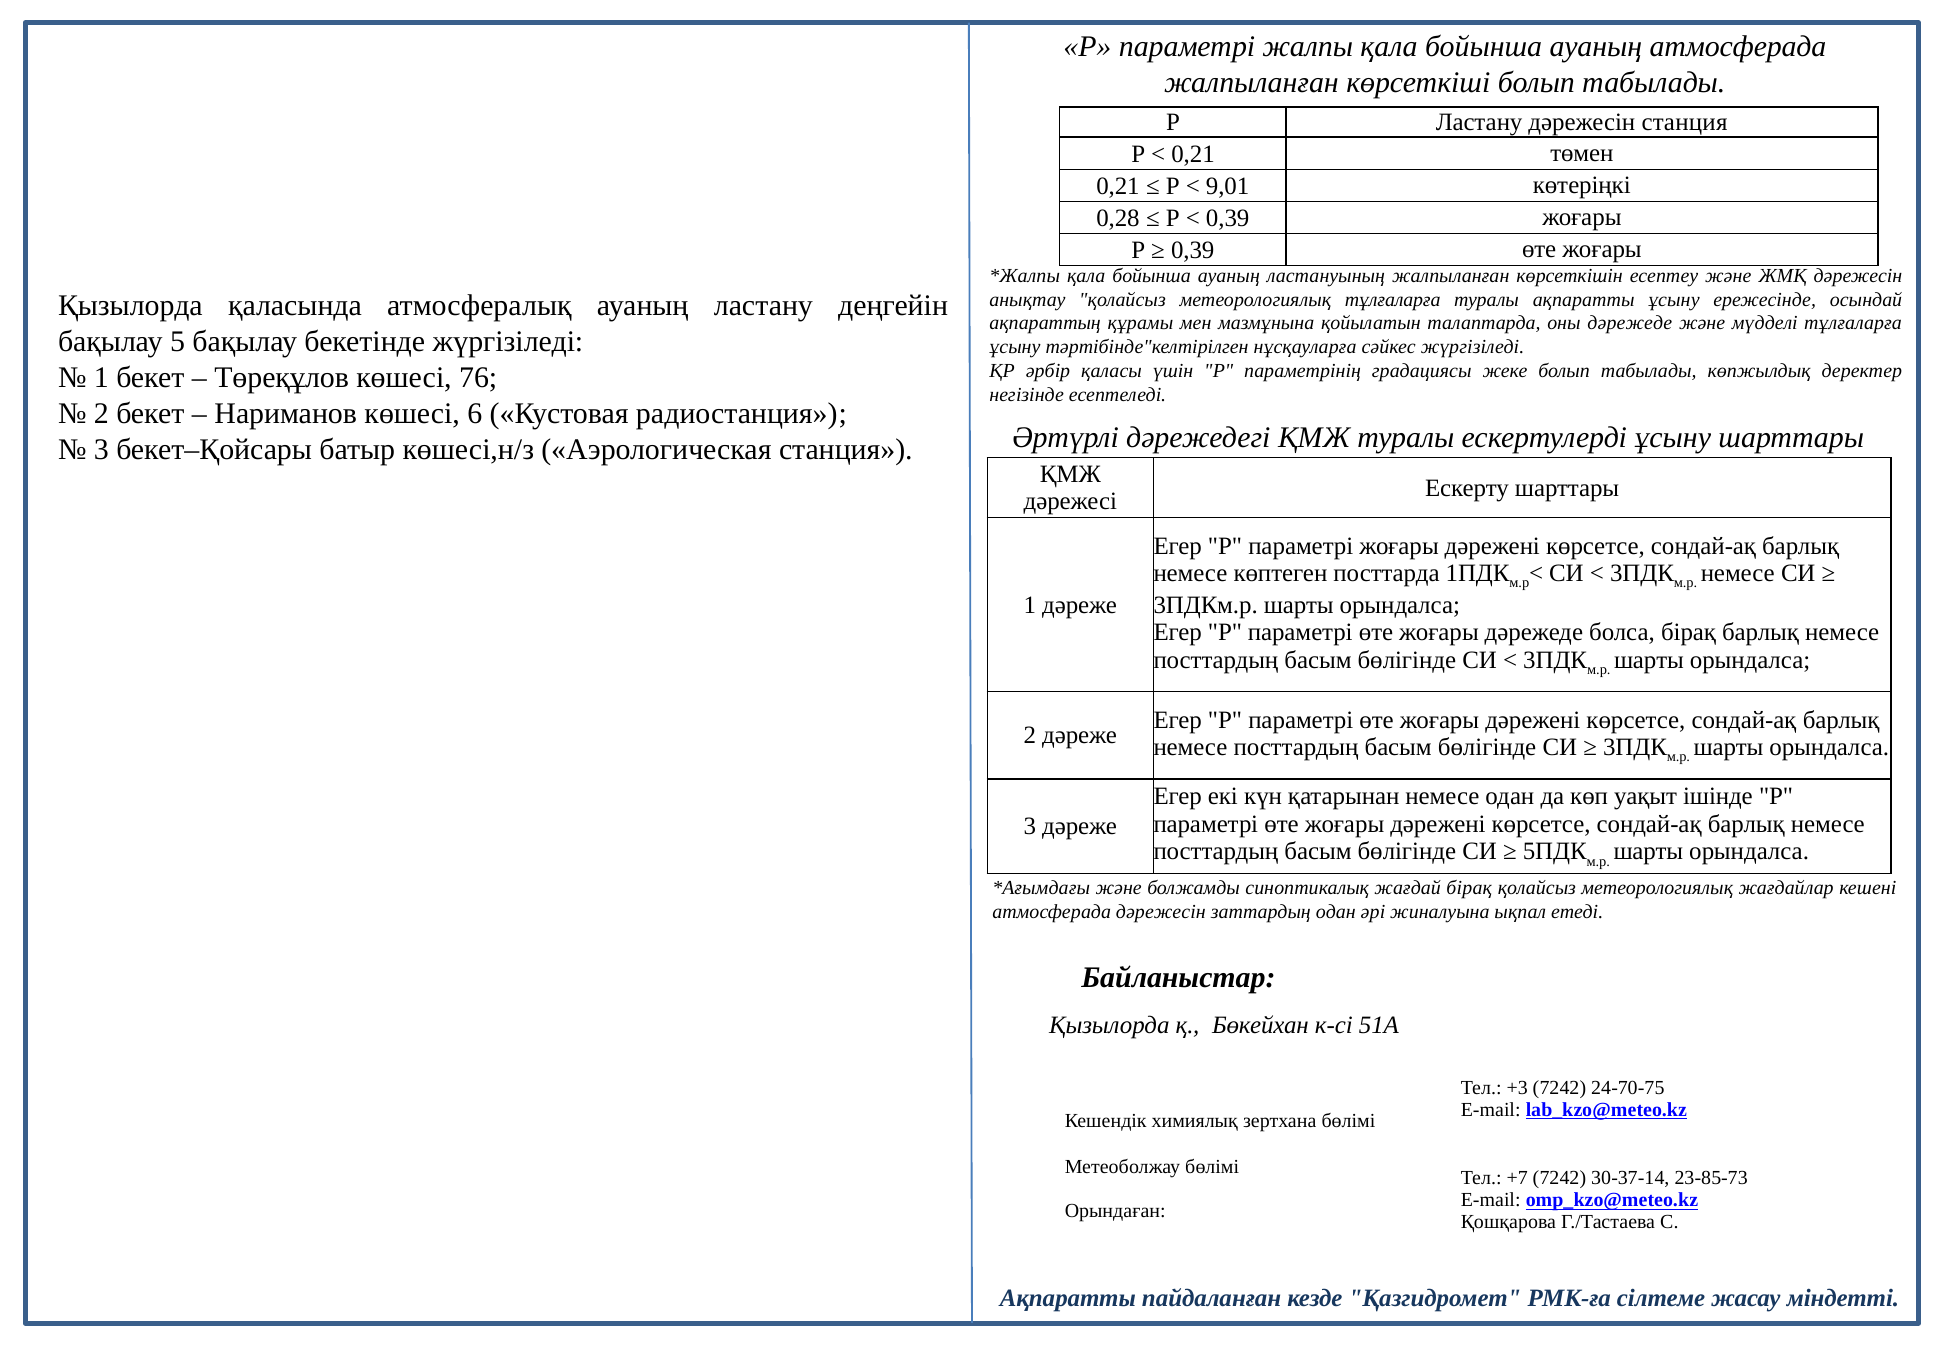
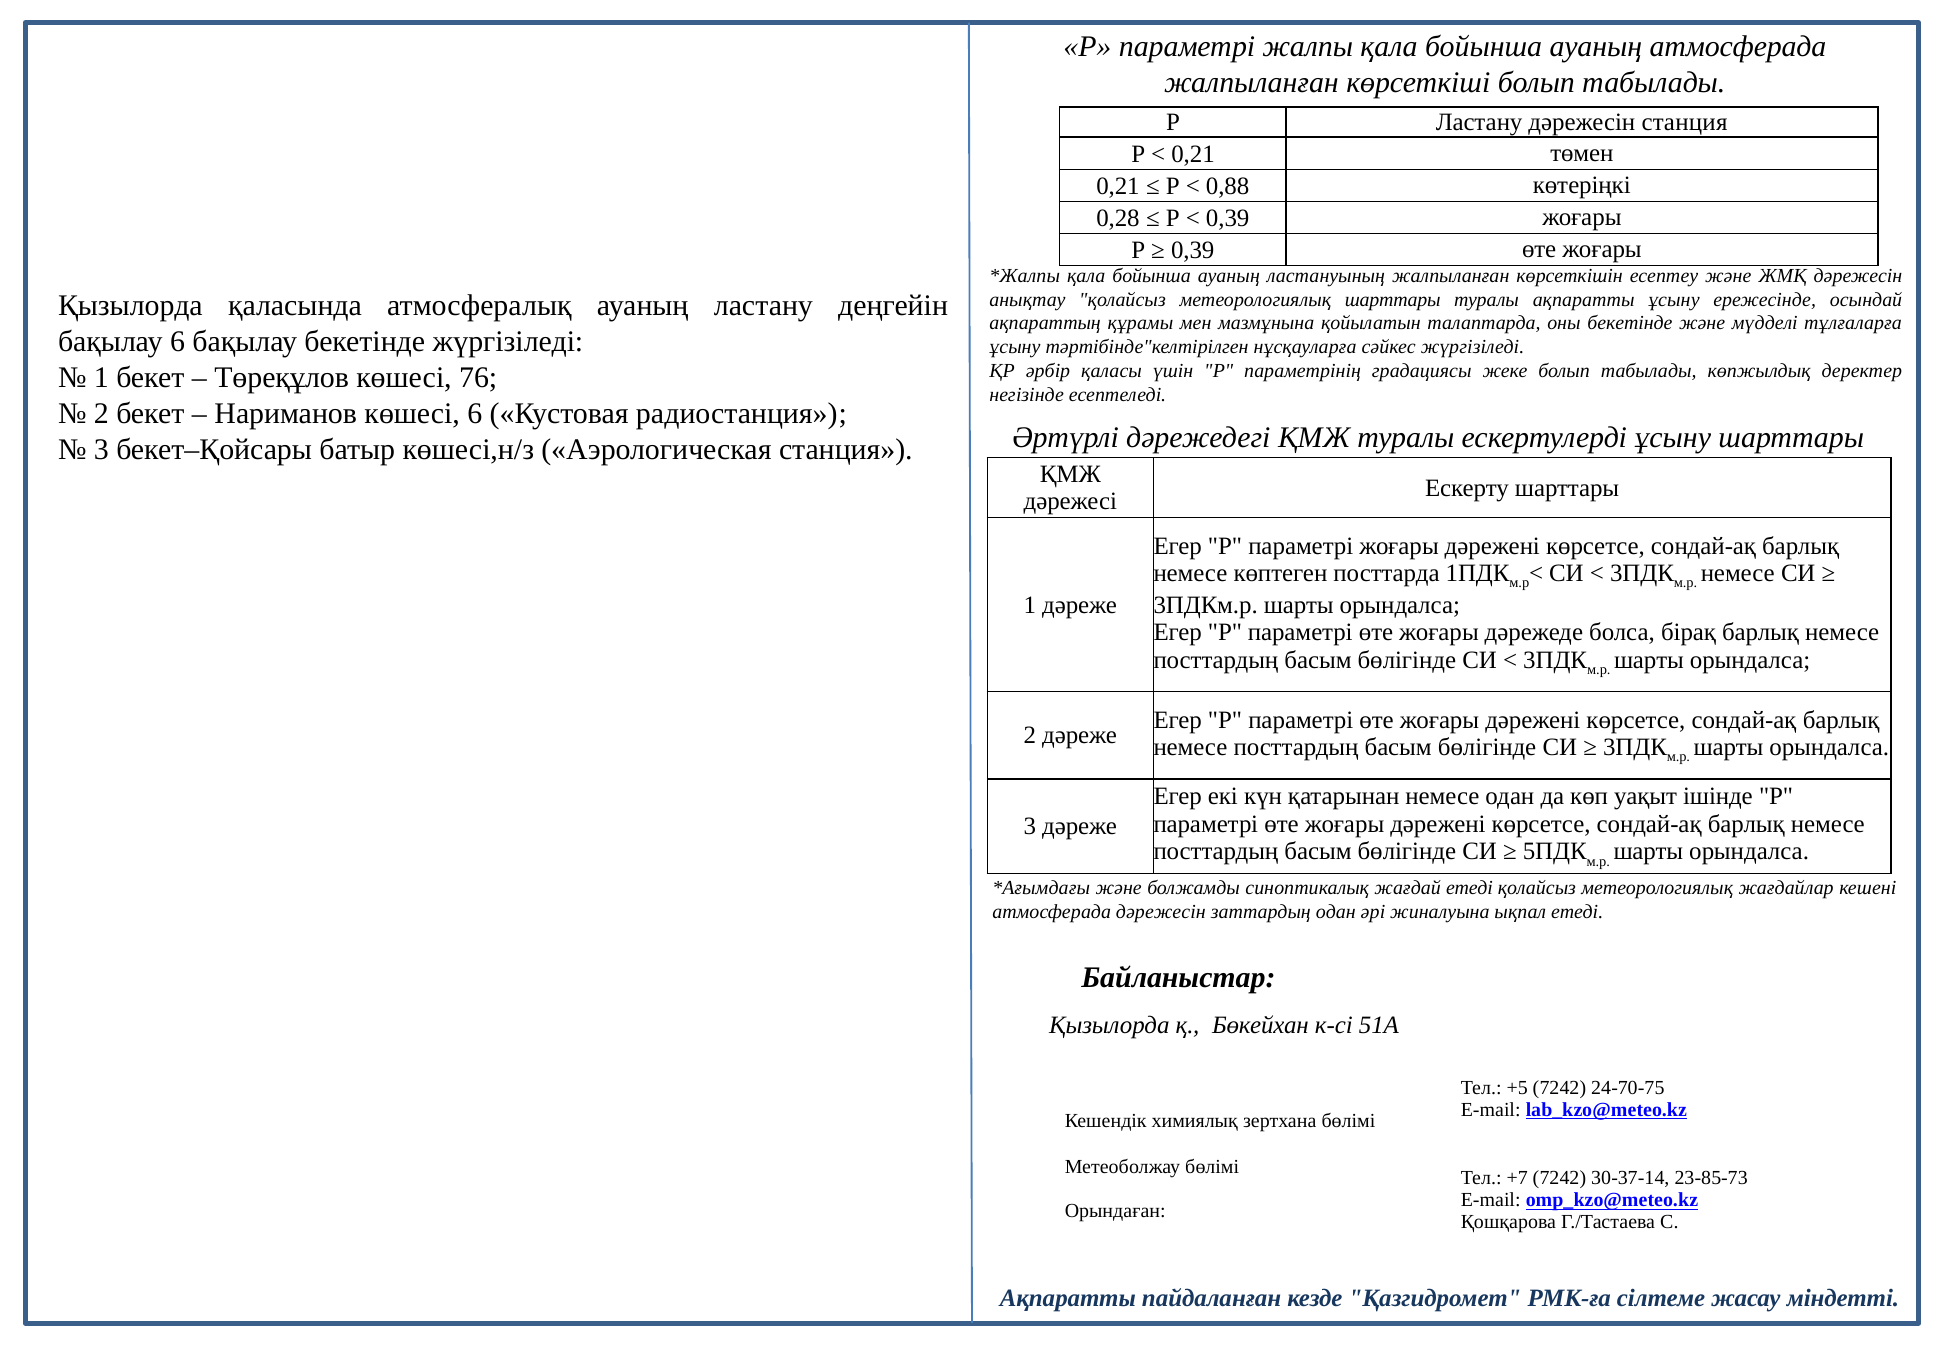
9,01: 9,01 -> 0,88
метеорологиялық тұлғаларға: тұлғаларға -> шарттары
оны дәрежеде: дәрежеде -> бекетінде
бақылау 5: 5 -> 6
жағдай бірақ: бірақ -> етеді
+3: +3 -> +5
